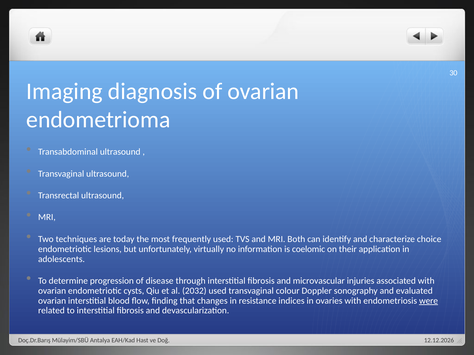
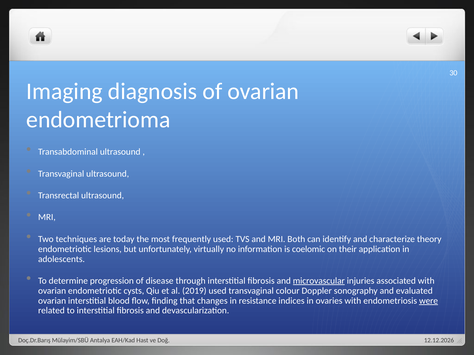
choice: choice -> theory
microvascular underline: none -> present
2032: 2032 -> 2019
